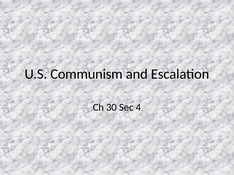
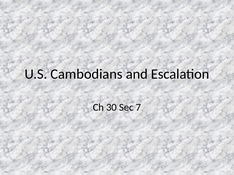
Communism: Communism -> Cambodians
4: 4 -> 7
